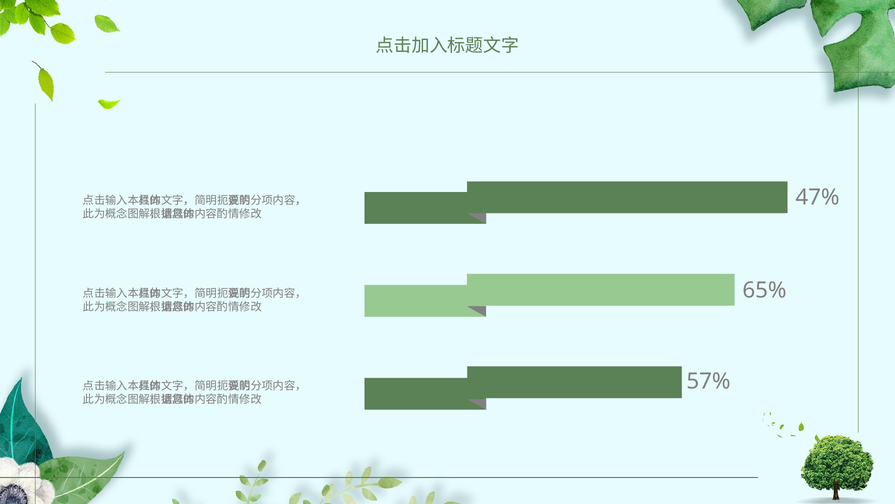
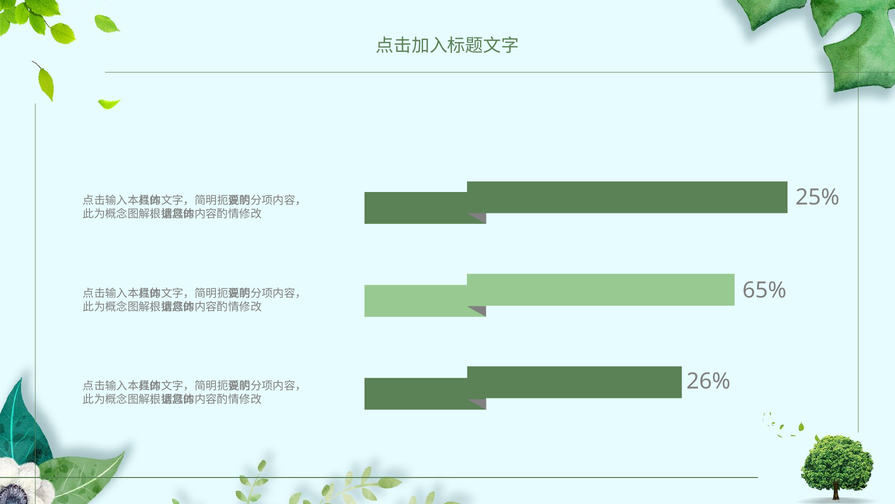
47%: 47% -> 25%
57%: 57% -> 26%
